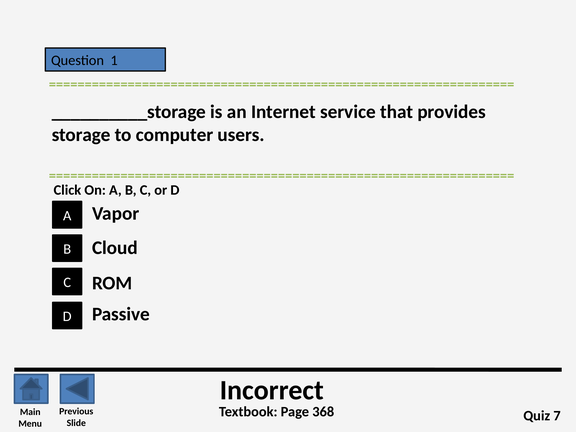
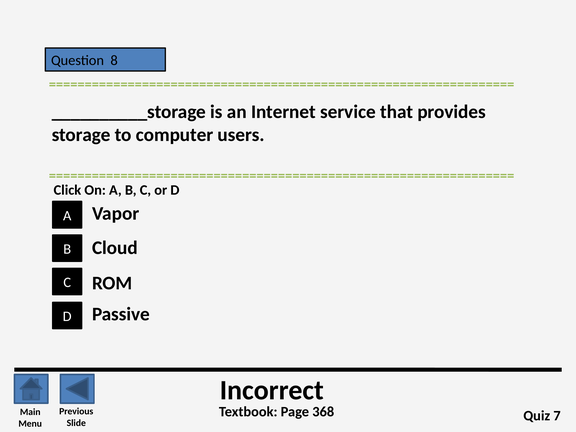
1: 1 -> 8
